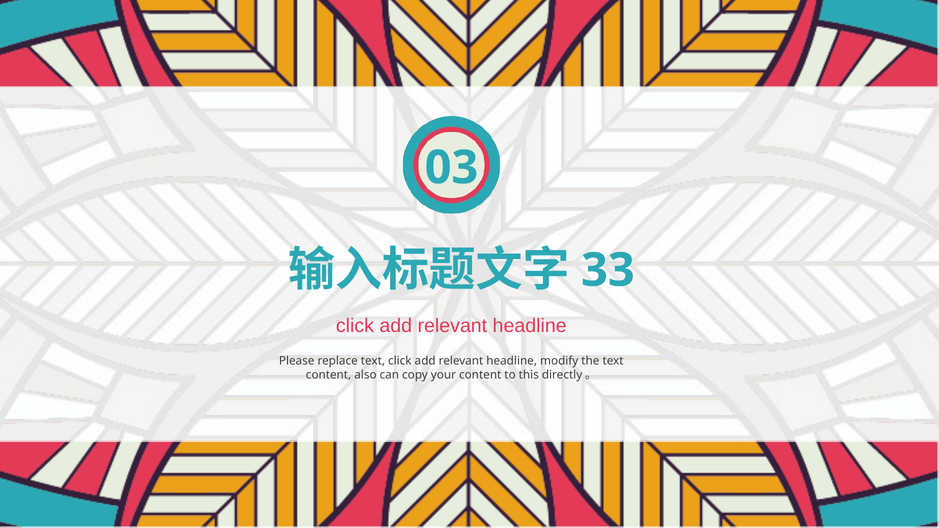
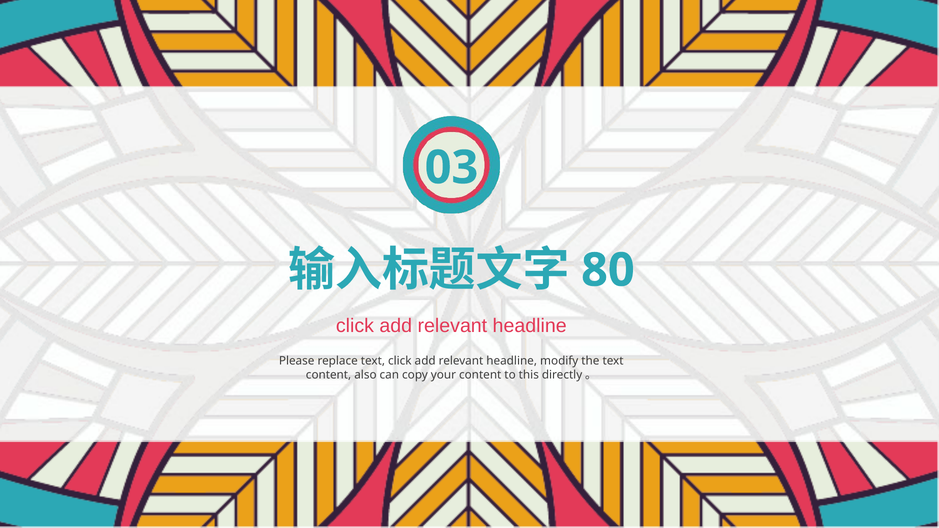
33: 33 -> 80
